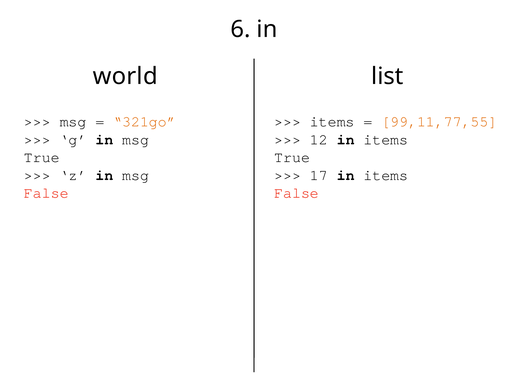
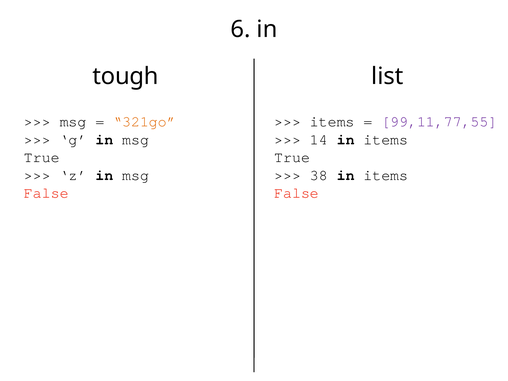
world: world -> tough
99,11,77,55 colour: orange -> purple
12: 12 -> 14
17: 17 -> 38
